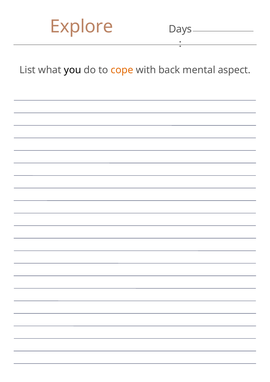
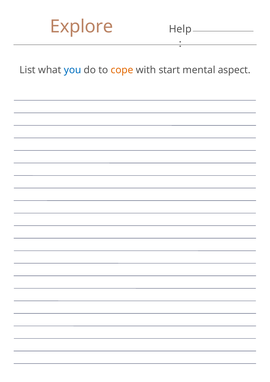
Days: Days -> Help
you colour: black -> blue
back: back -> start
